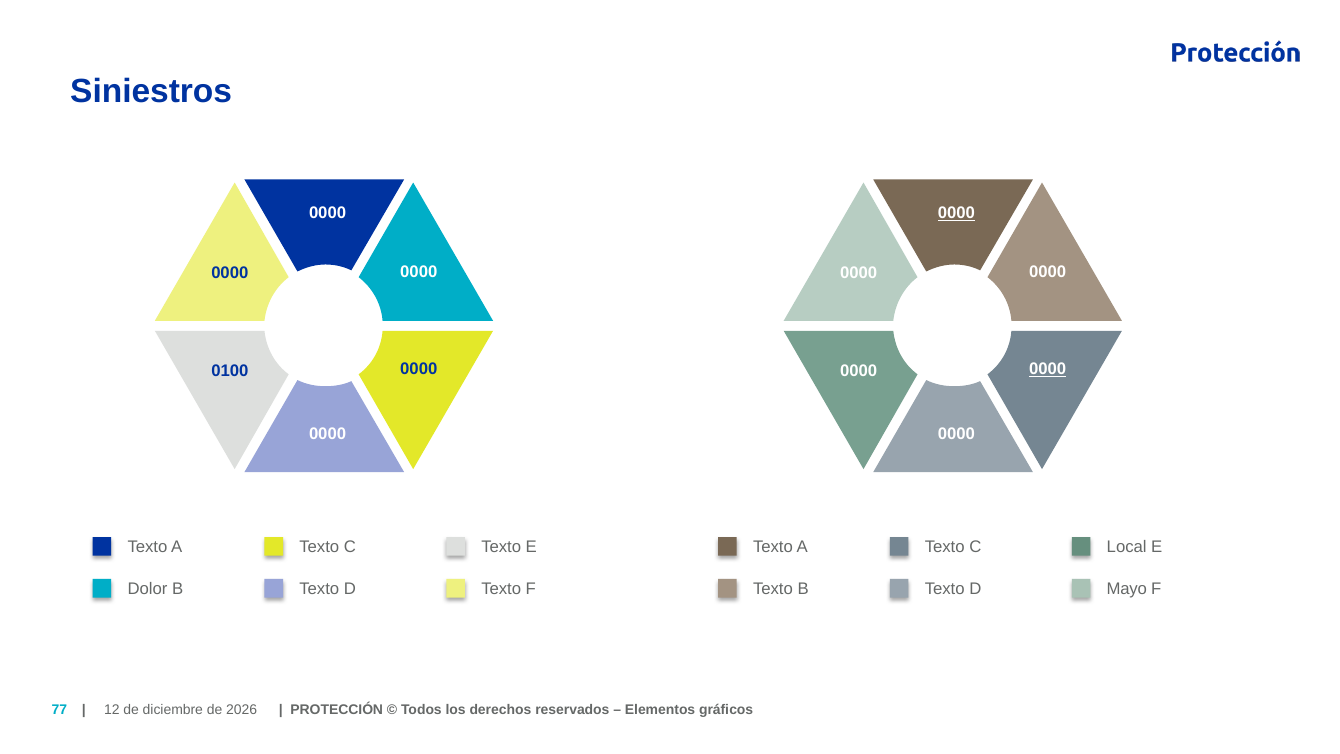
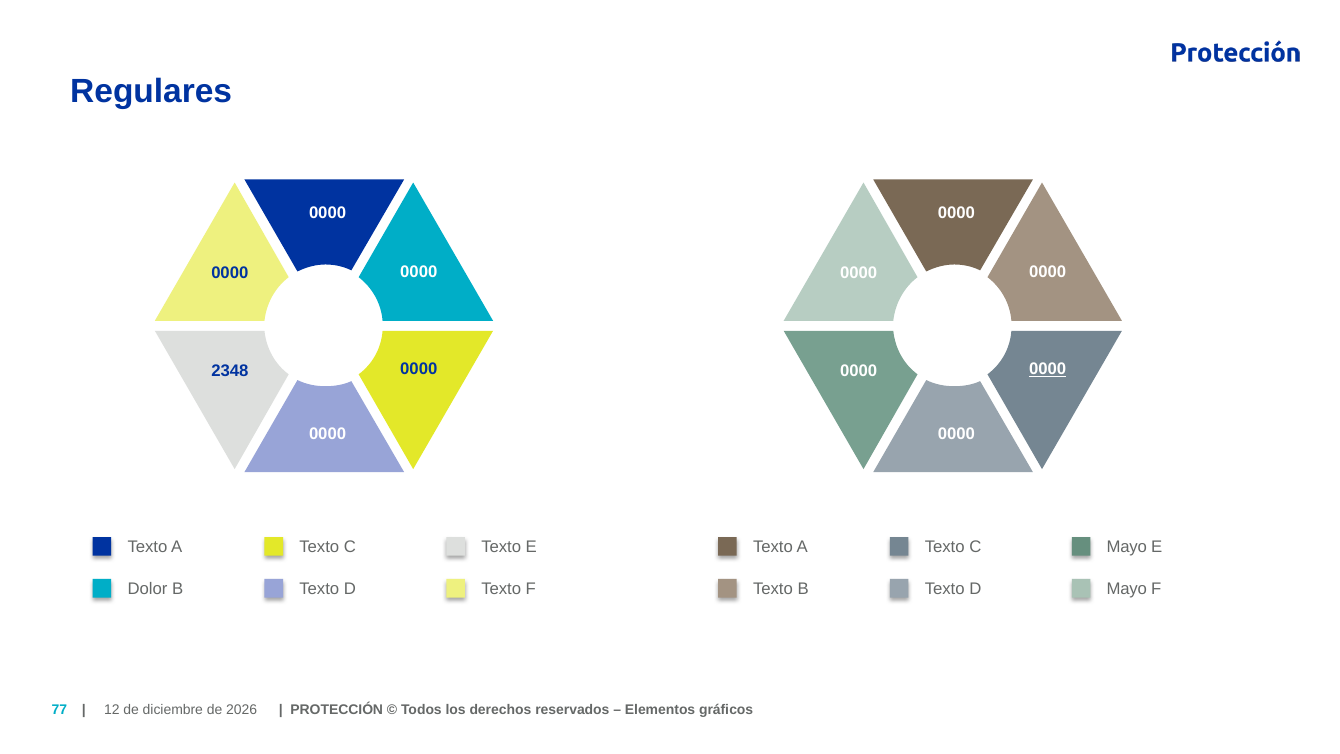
Siniestros: Siniestros -> Regulares
0000 at (956, 213) underline: present -> none
0100: 0100 -> 2348
Local at (1127, 547): Local -> Mayo
